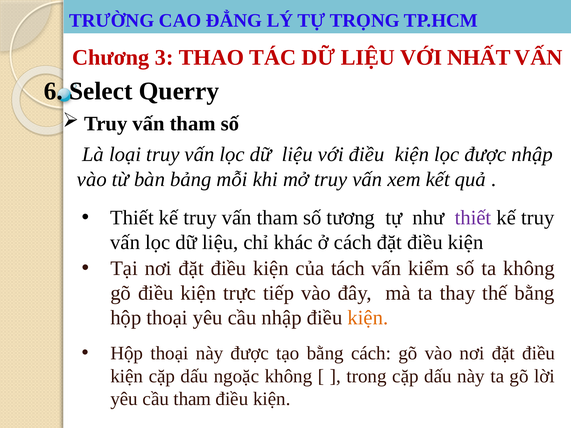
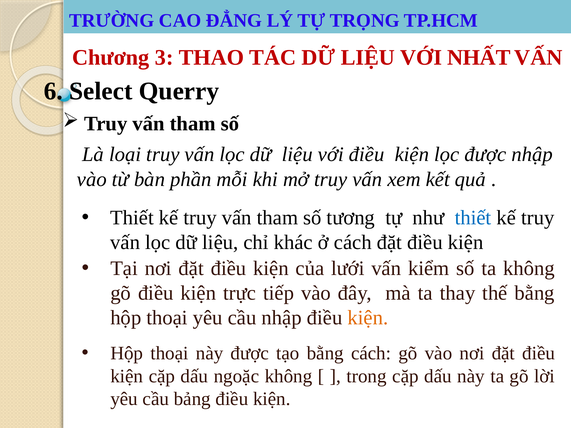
bảng: bảng -> phần
thiết at (473, 218) colour: purple -> blue
tách: tách -> lưới
cầu tham: tham -> bảng
